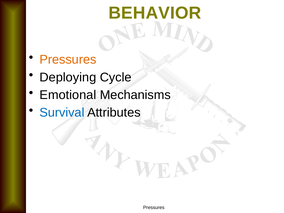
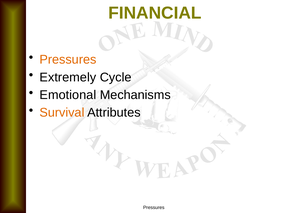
BEHAVIOR: BEHAVIOR -> FINANCIAL
Deploying: Deploying -> Extremely
Survival colour: blue -> orange
